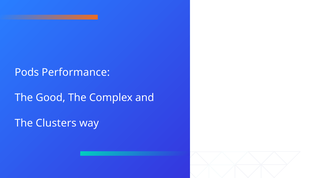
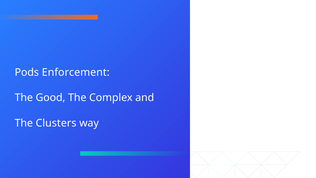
Performance: Performance -> Enforcement
